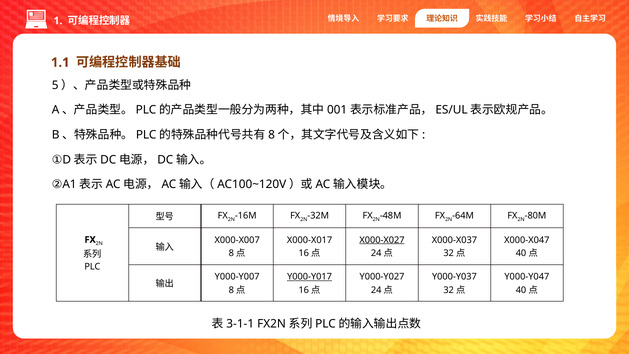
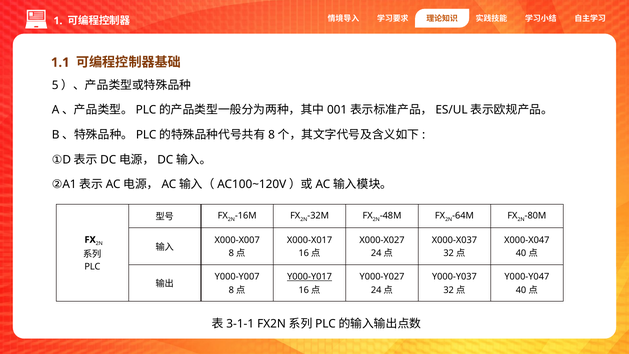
X000-X027 underline: present -> none
